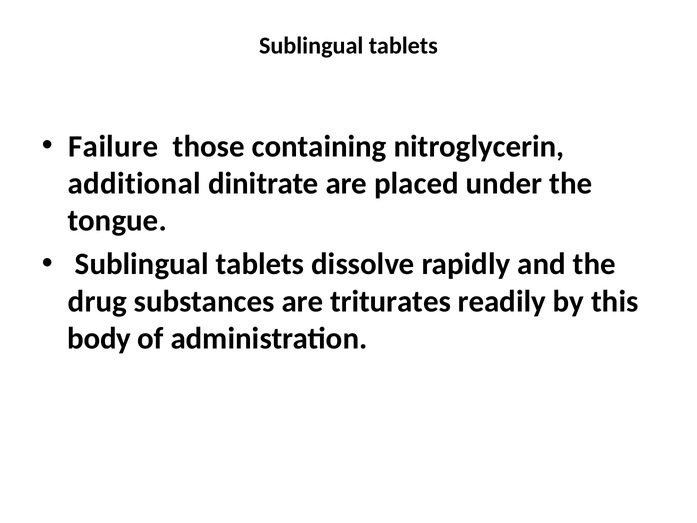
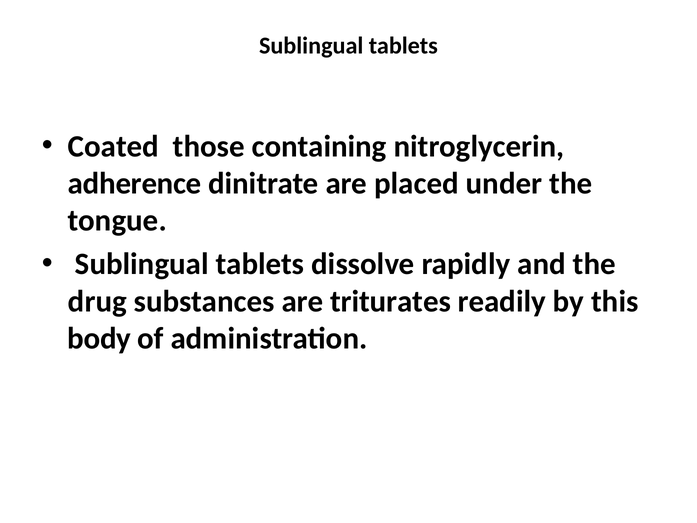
Failure: Failure -> Coated
additional: additional -> adherence
